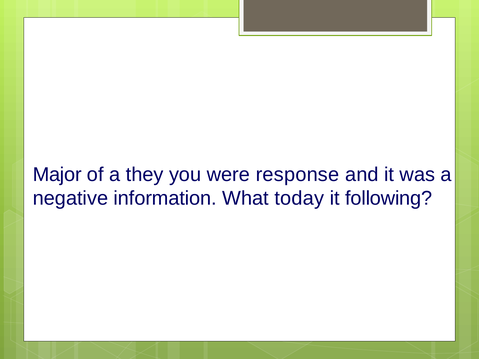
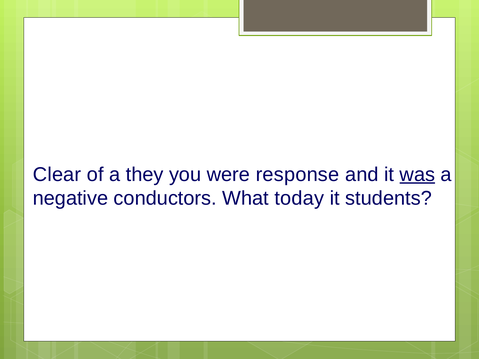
Major: Major -> Clear
was underline: none -> present
information: information -> conductors
following: following -> students
